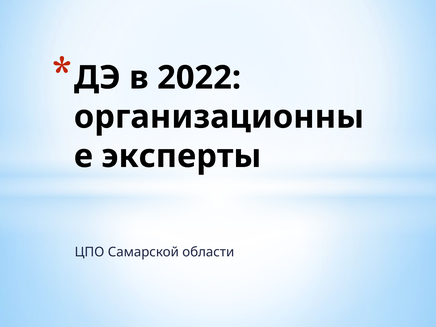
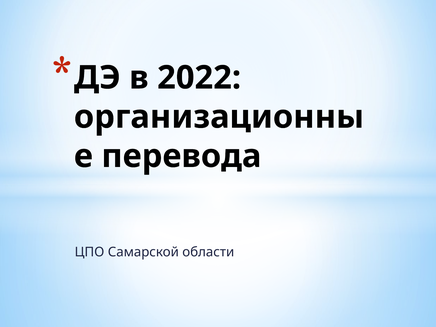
эксперты: эксперты -> перевода
